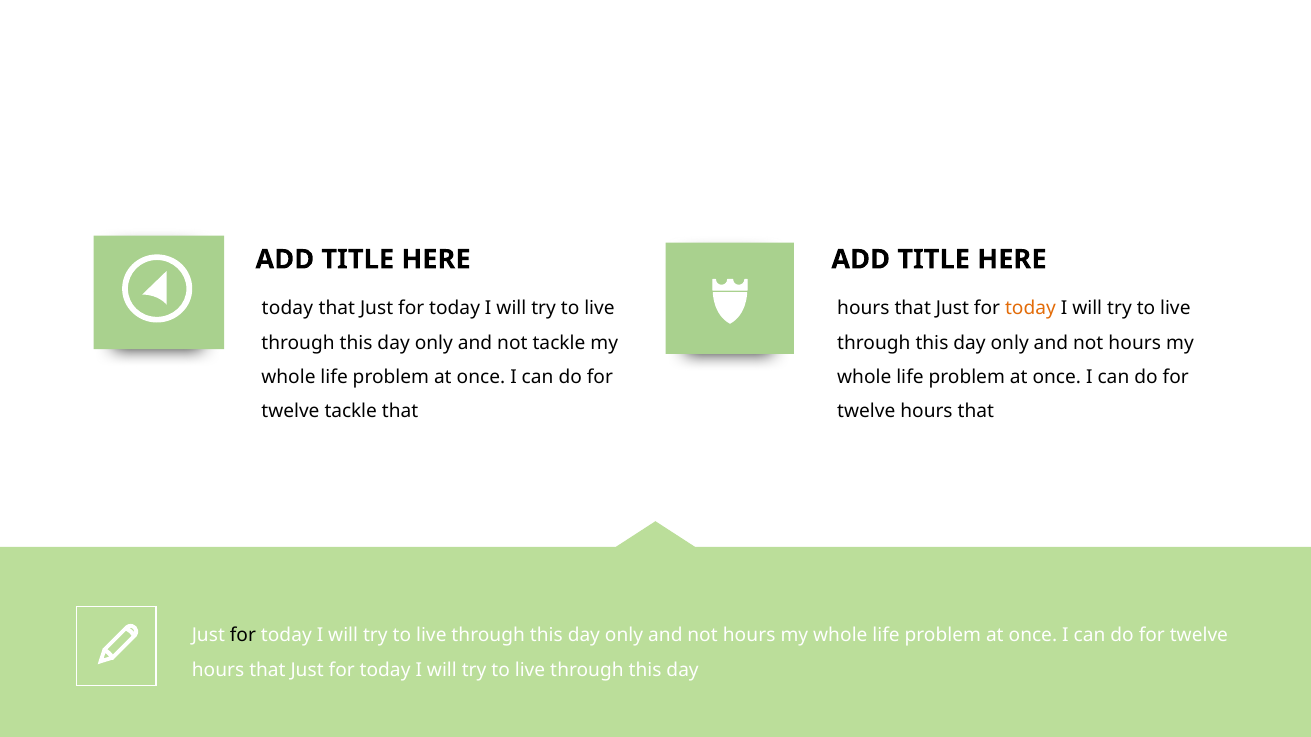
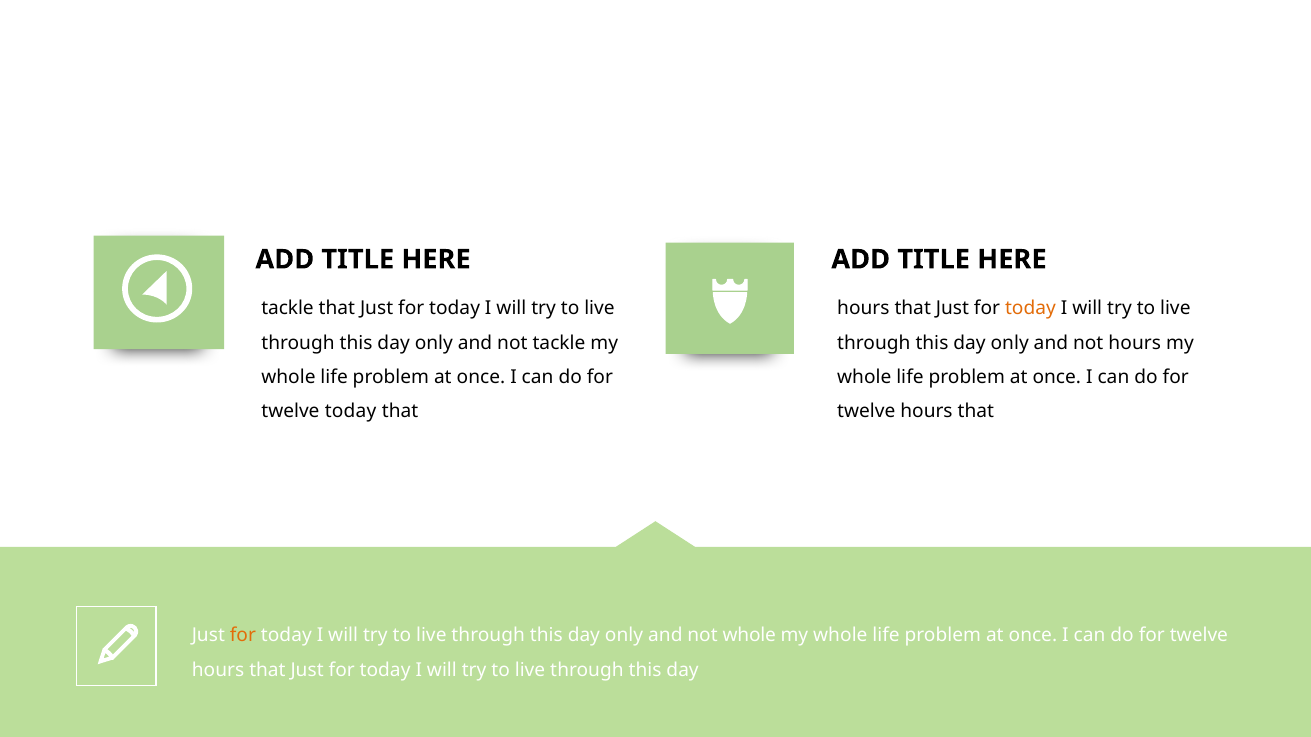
today at (287, 309): today -> tackle
twelve tackle: tackle -> today
for at (243, 636) colour: black -> orange
hours at (749, 636): hours -> whole
